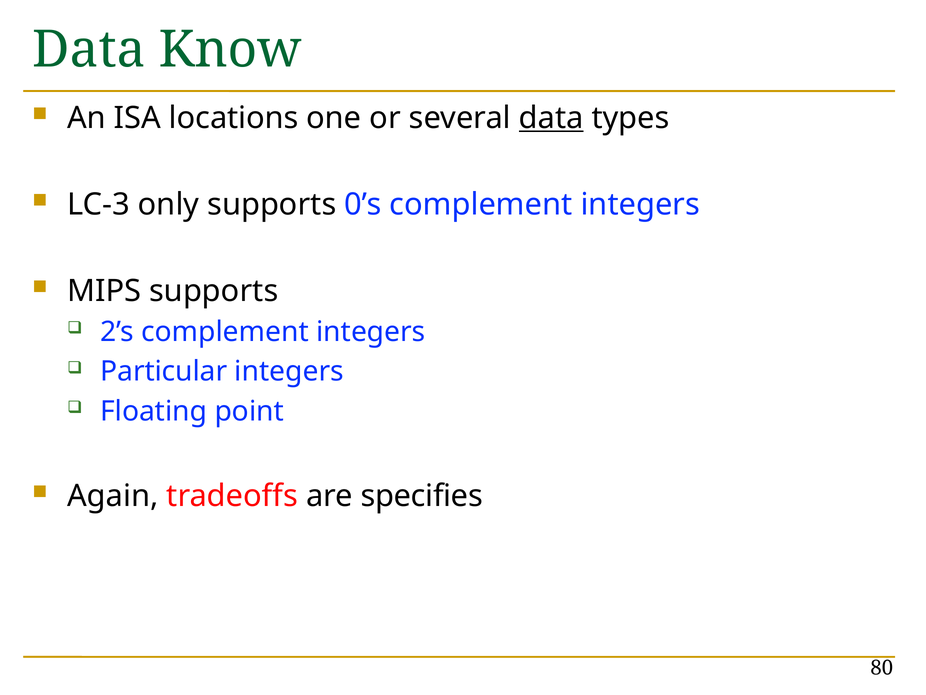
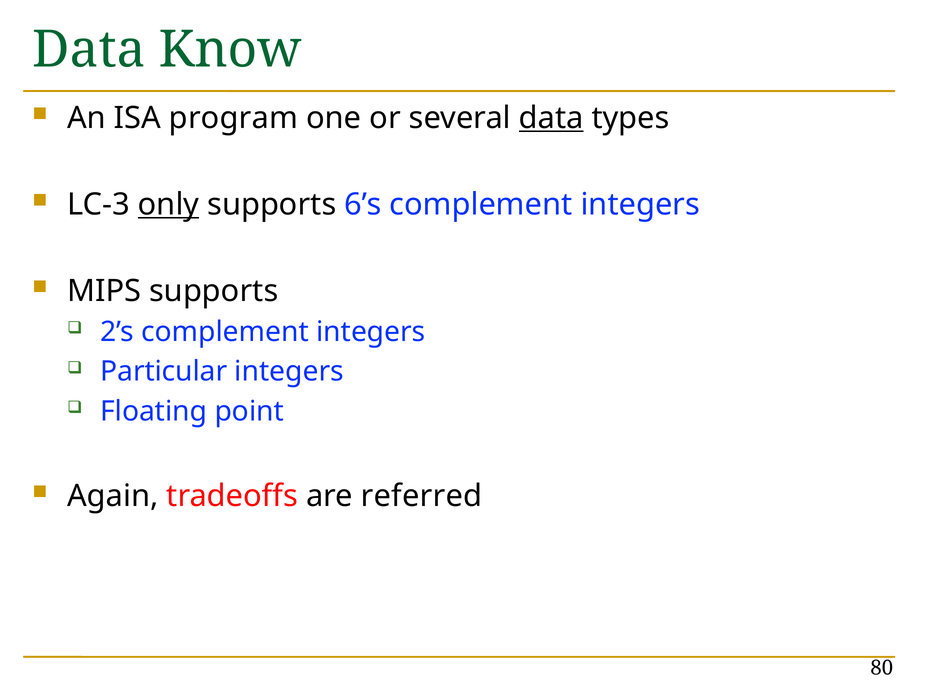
locations: locations -> program
only underline: none -> present
0’s: 0’s -> 6’s
specifies: specifies -> referred
